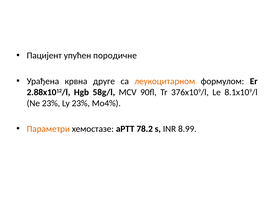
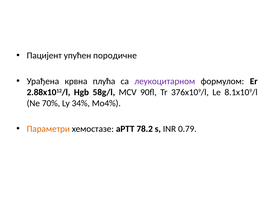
друге: друге -> плућа
леукоцитарном colour: orange -> purple
Ne 23%: 23% -> 70%
Ly 23%: 23% -> 34%
8.99: 8.99 -> 0.79
